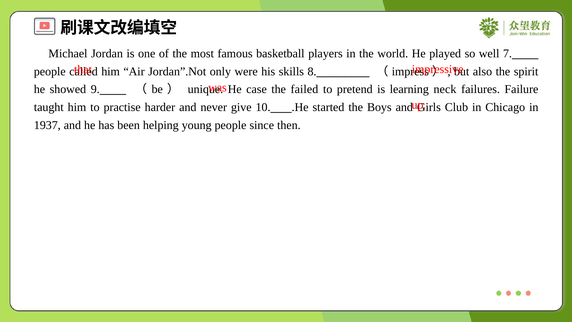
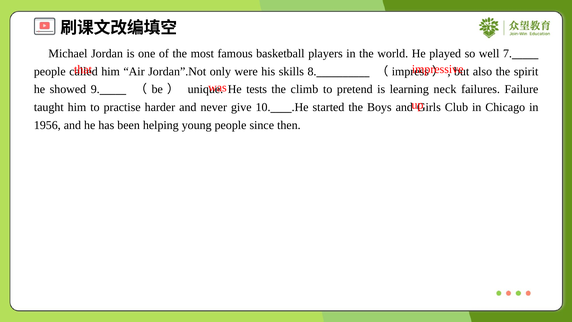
case: case -> tests
failed: failed -> climb
1937: 1937 -> 1956
